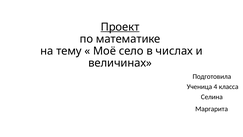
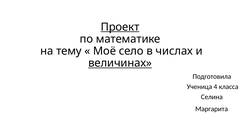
величинах underline: none -> present
